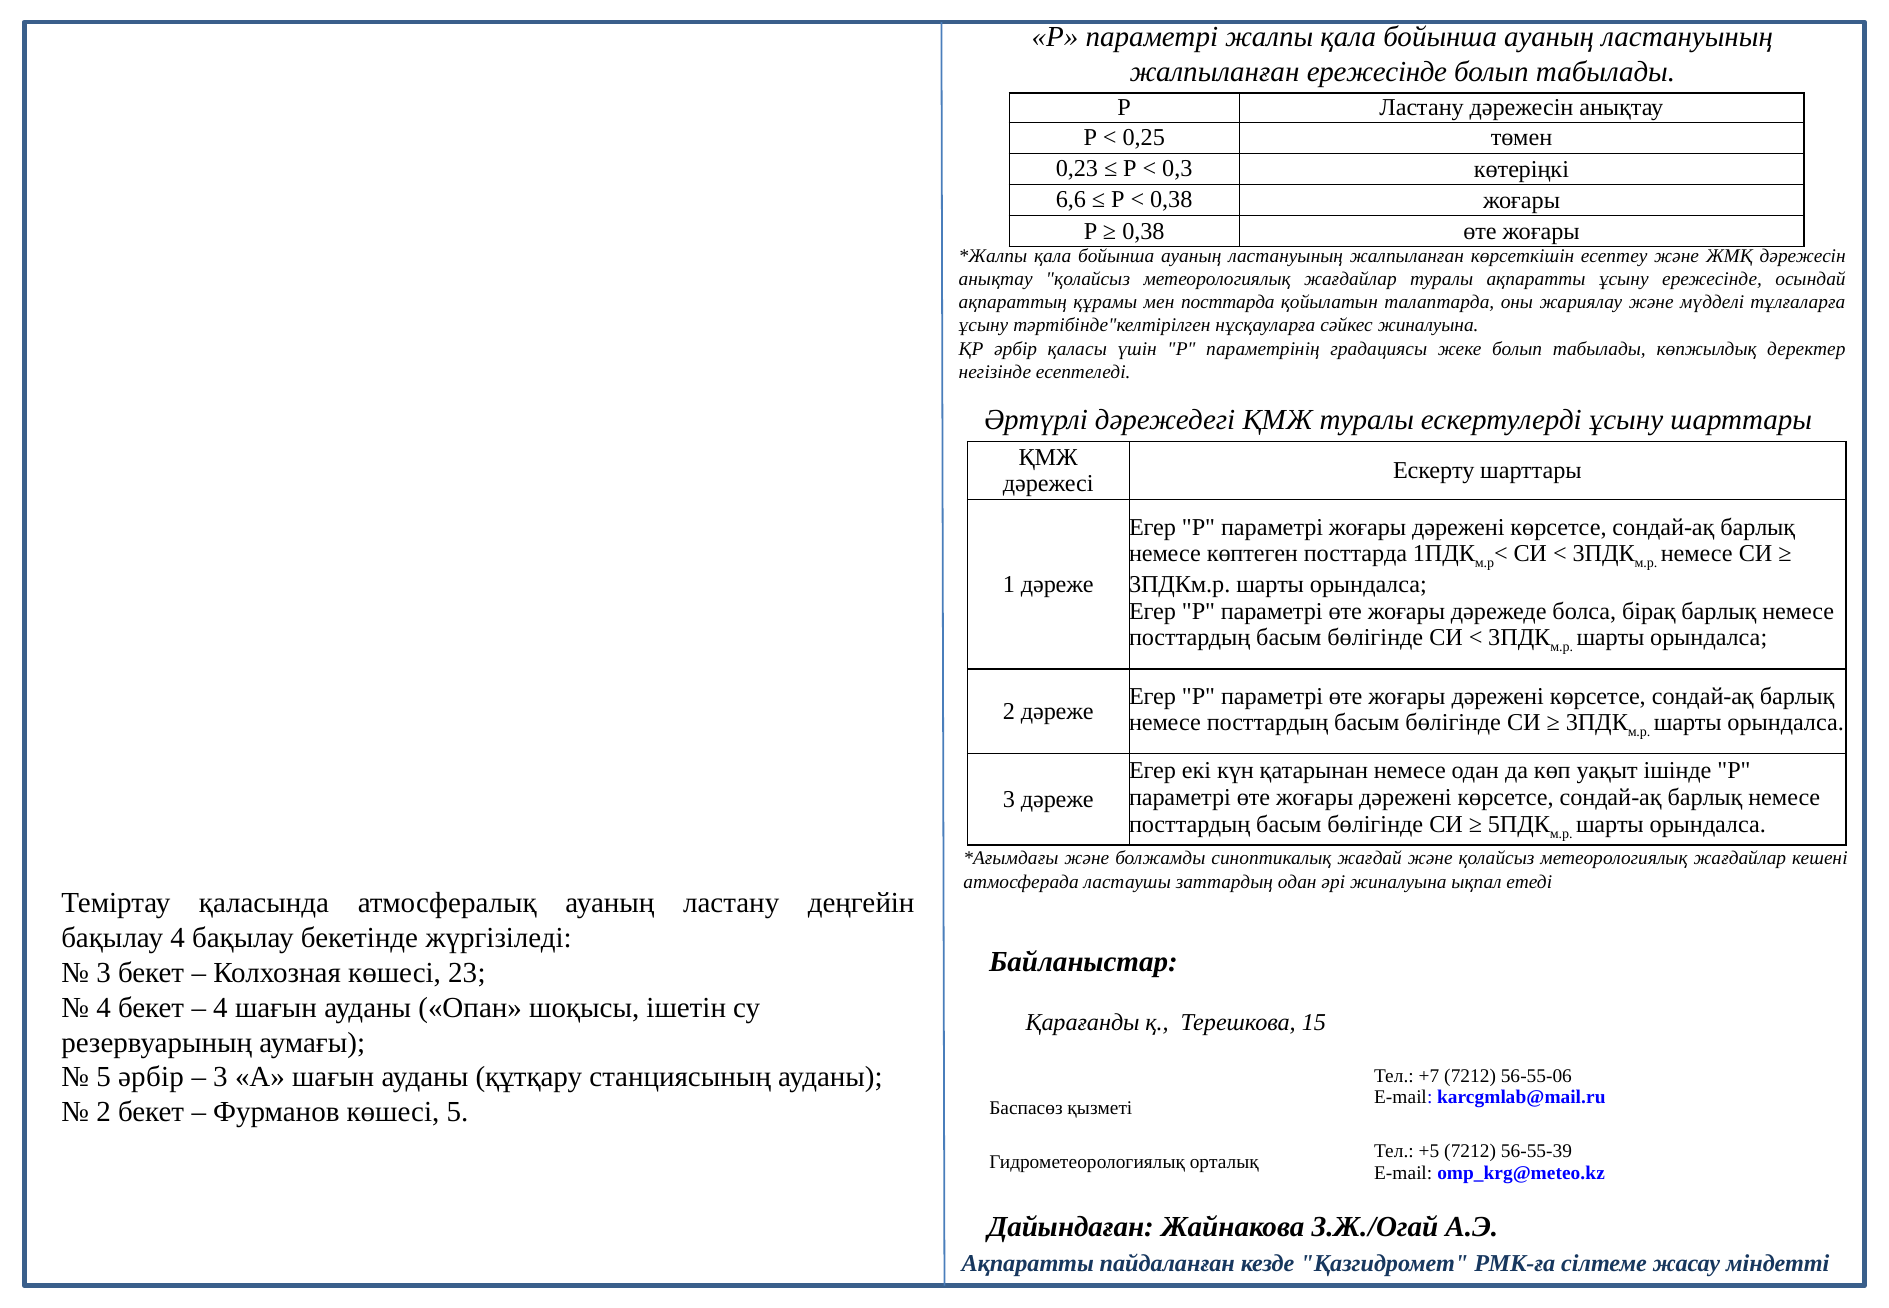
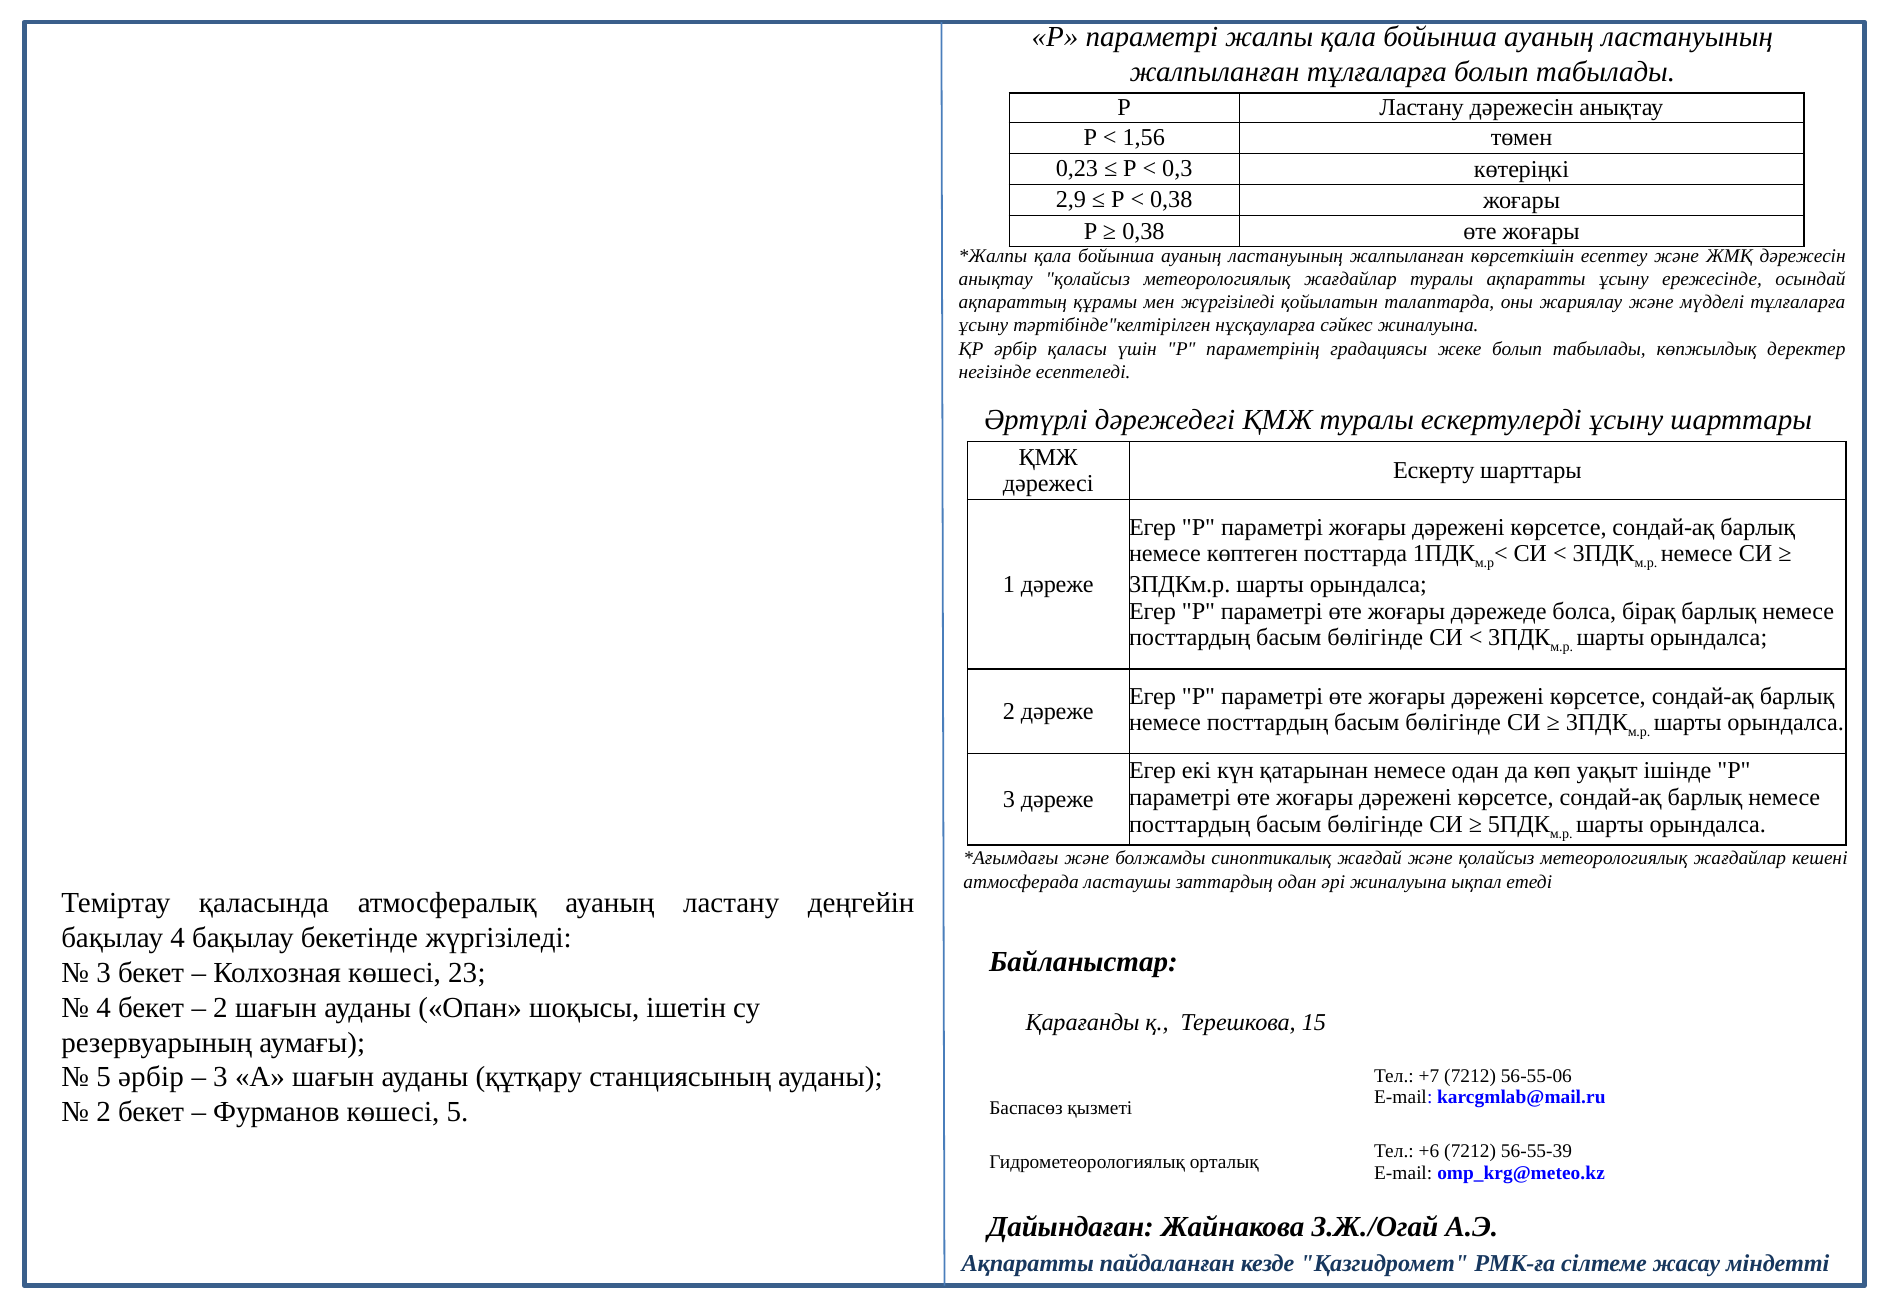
жалпыланған ережесінде: ережесінде -> тұлғаларға
0,25: 0,25 -> 1,56
6,6: 6,6 -> 2,9
мен посттарда: посттарда -> жүргізіледі
4 at (220, 1007): 4 -> 2
+5: +5 -> +6
